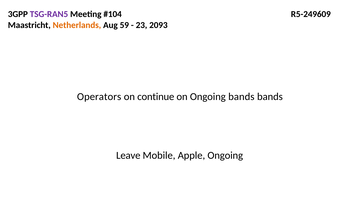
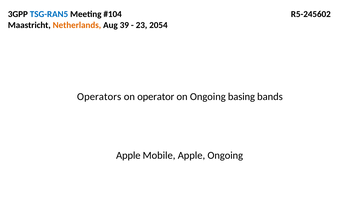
TSG-RAN5 colour: purple -> blue
R5-249609: R5-249609 -> R5-245602
59: 59 -> 39
2093: 2093 -> 2054
continue: continue -> operator
Ongoing bands: bands -> basing
Leave at (128, 155): Leave -> Apple
